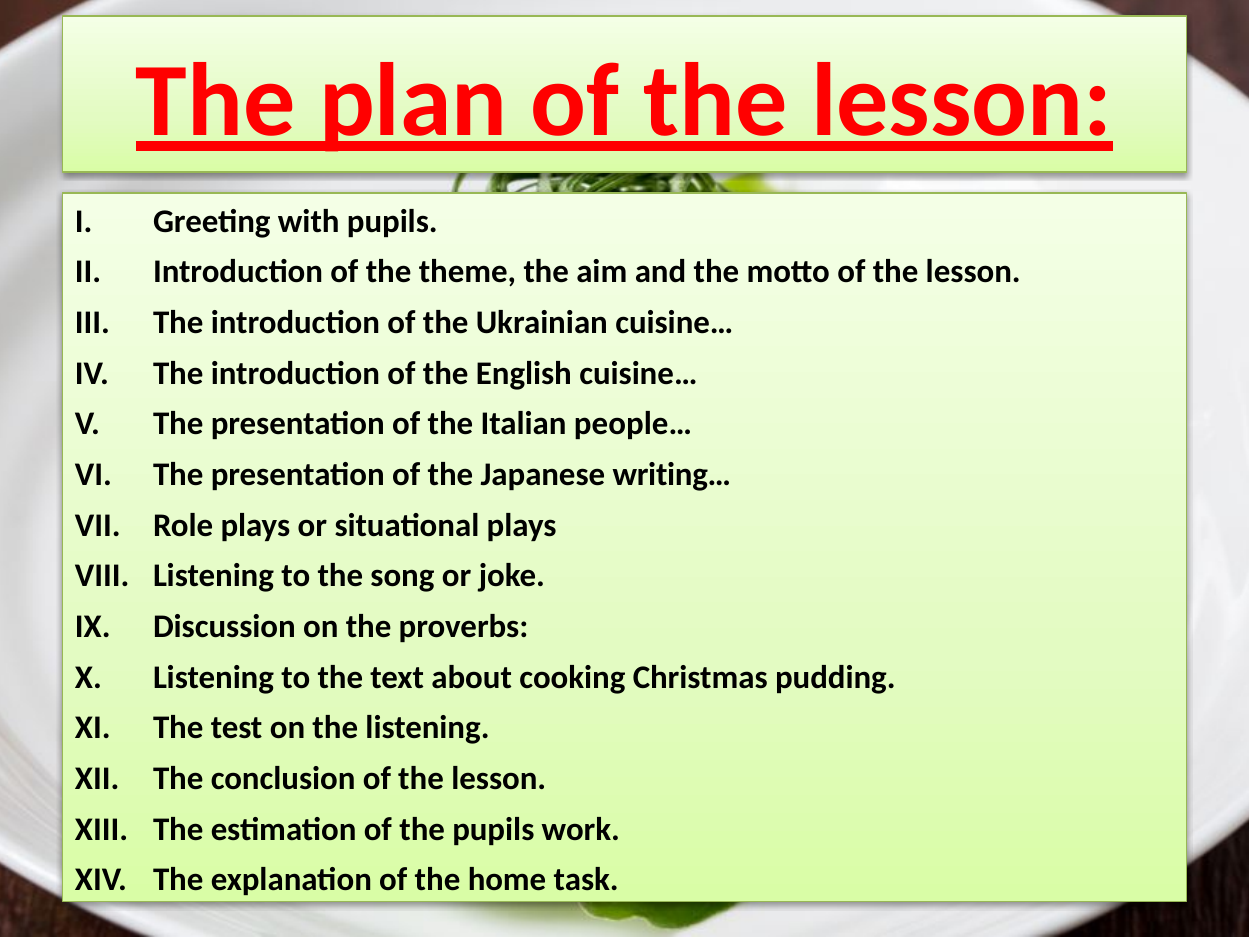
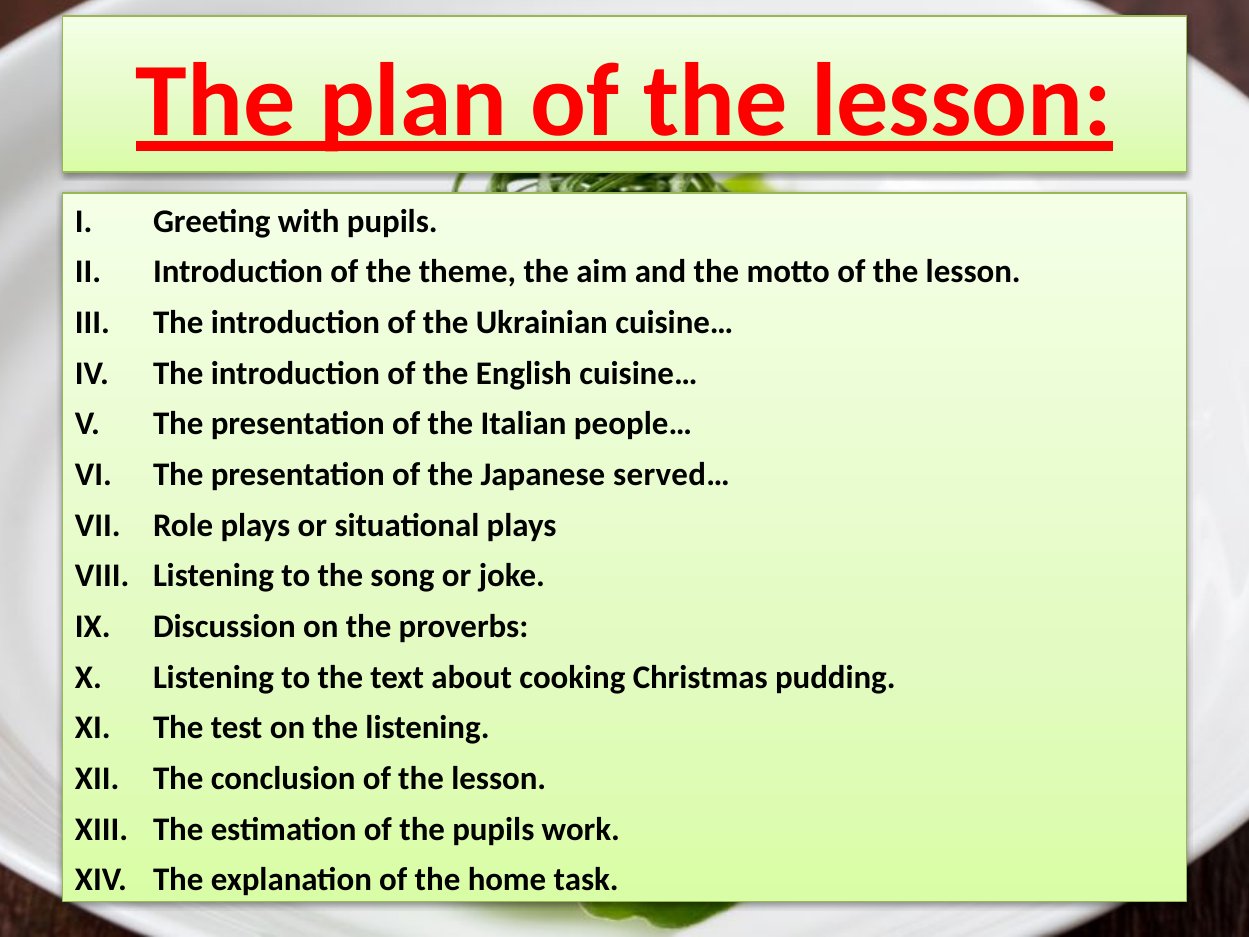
writing…: writing… -> served…
